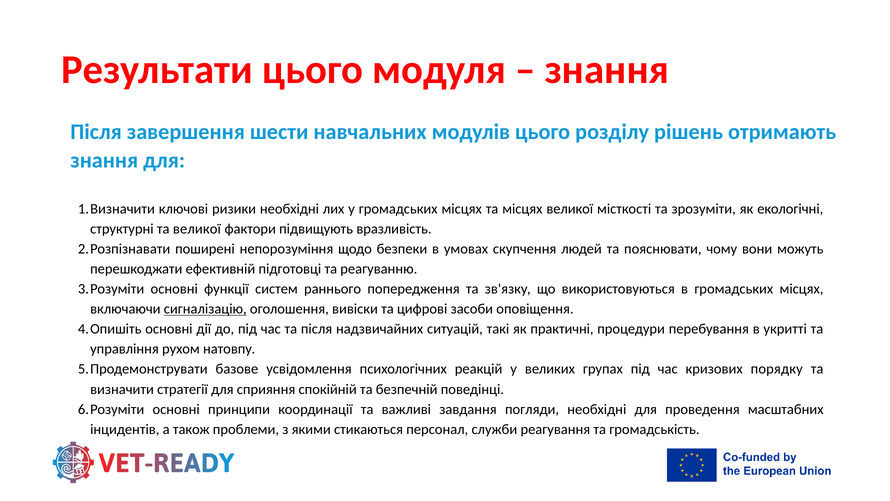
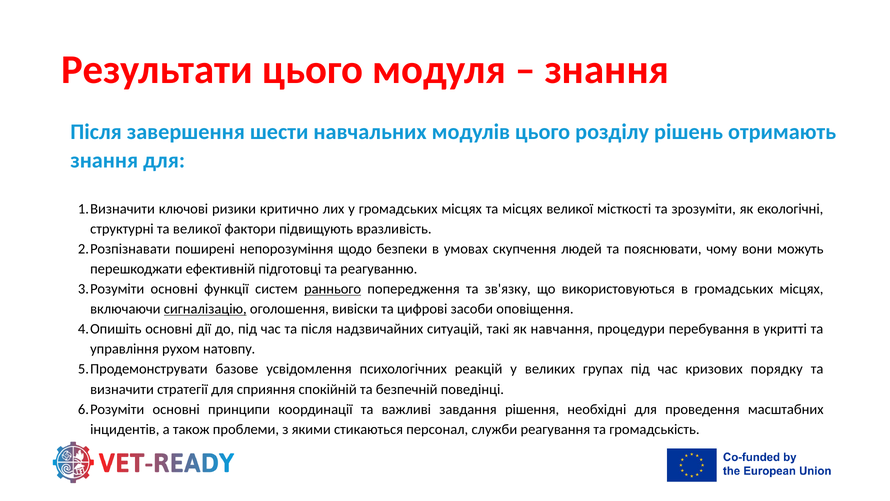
ризики необхідні: необхідні -> критично
раннього underline: none -> present
практичні: практичні -> навчання
погляди: погляди -> рішення
